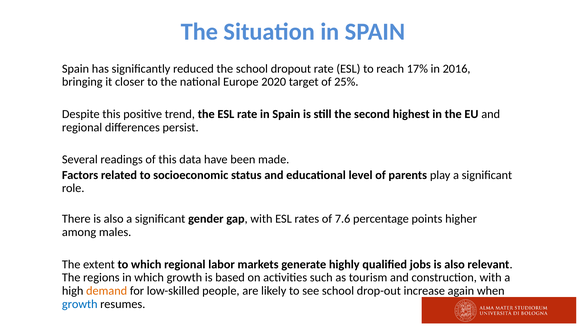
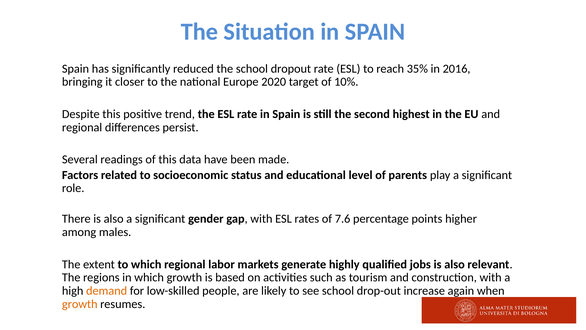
17%: 17% -> 35%
25%: 25% -> 10%
growth at (80, 304) colour: blue -> orange
